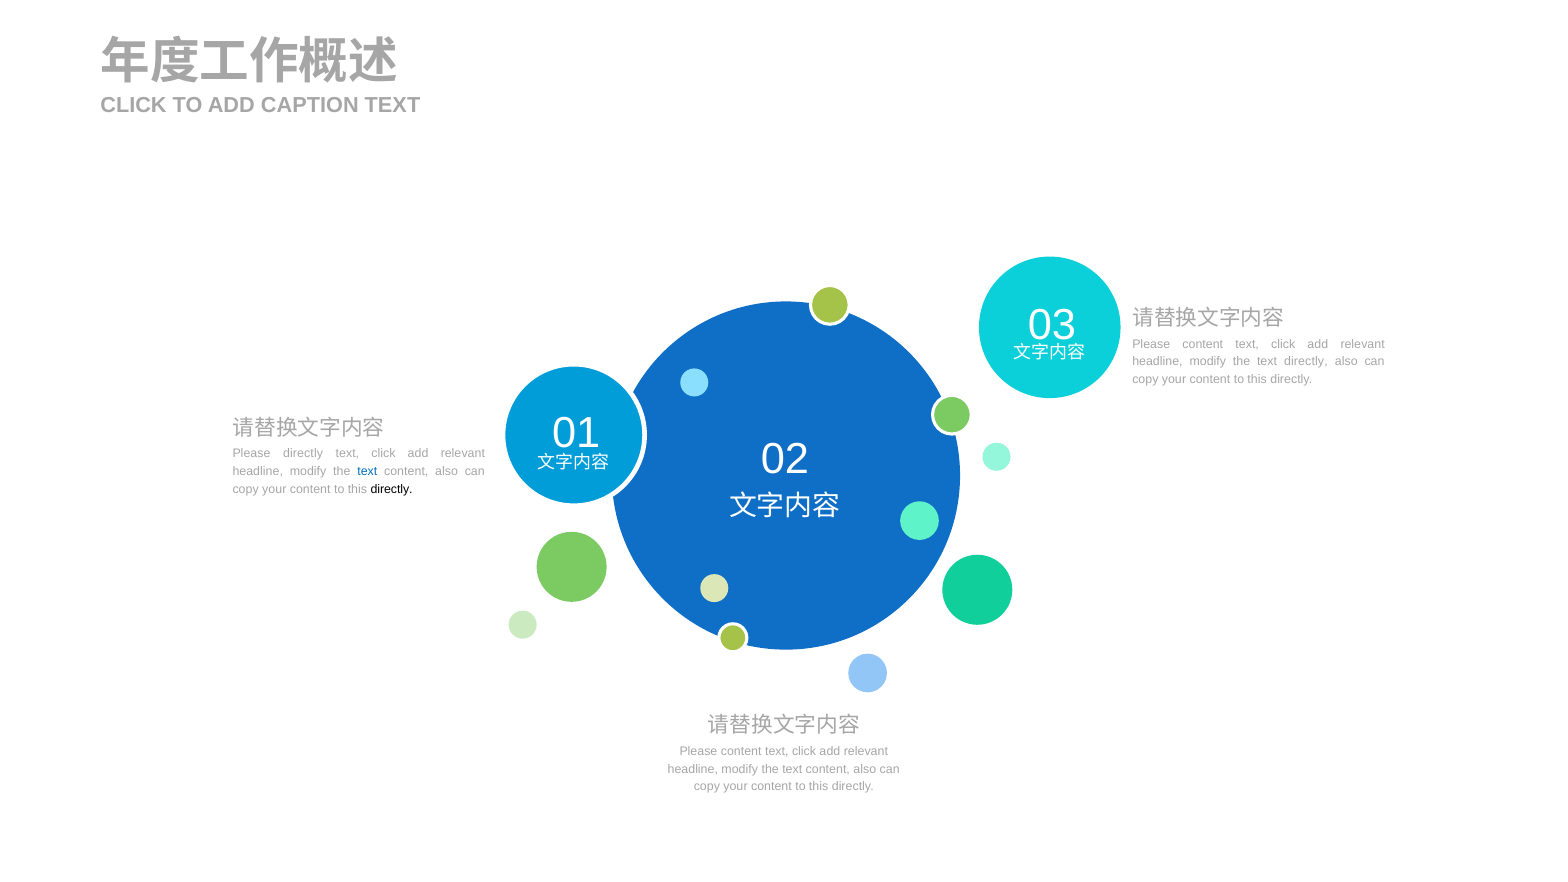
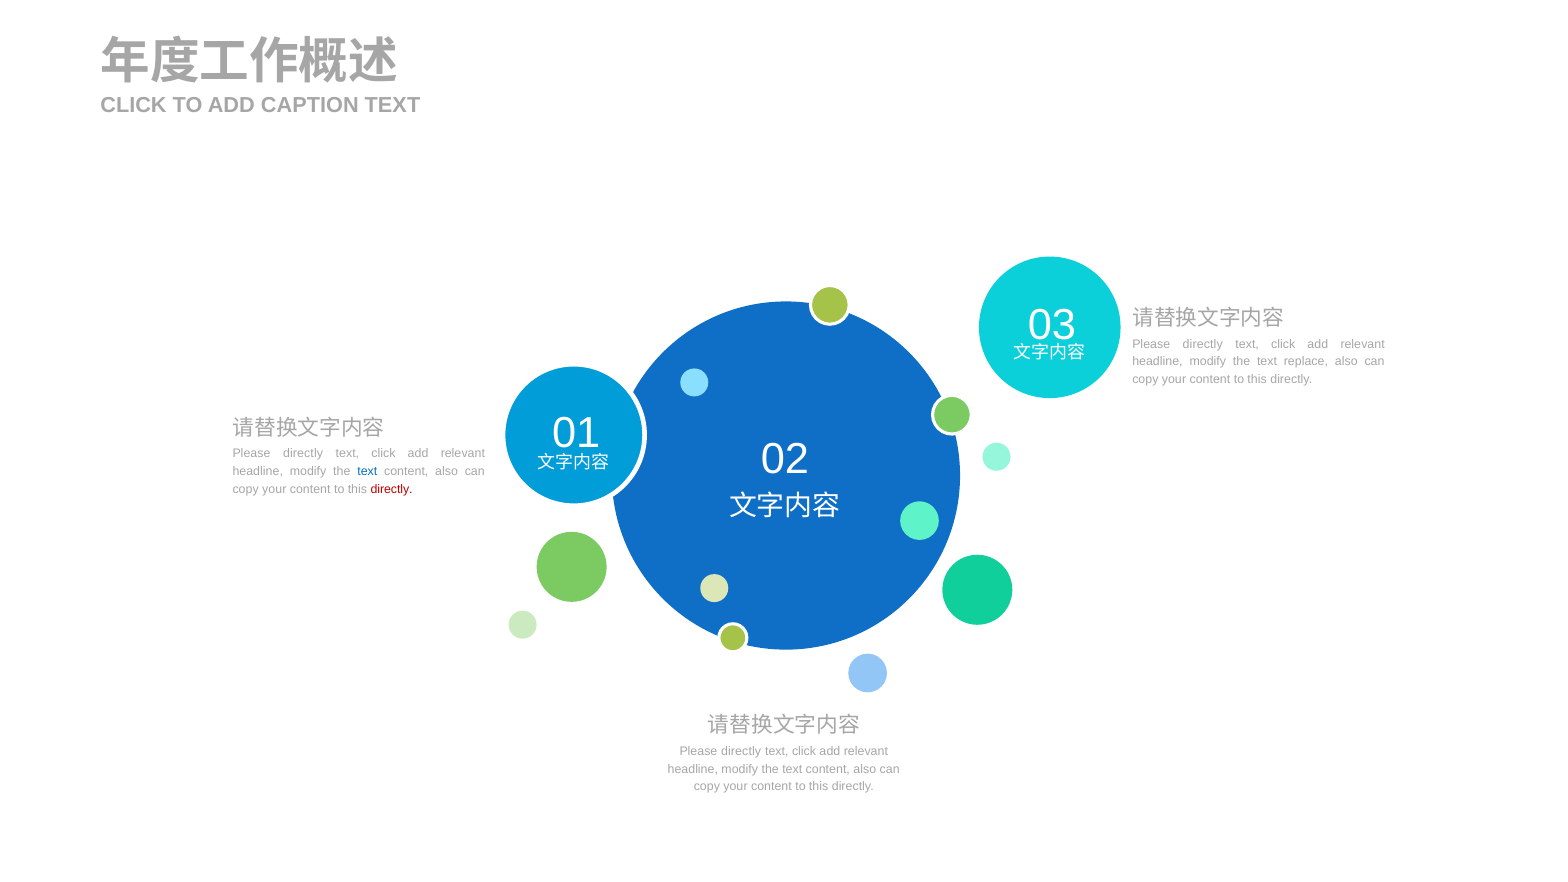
content at (1203, 344): content -> directly
text directly: directly -> replace
directly at (392, 489) colour: black -> red
content at (741, 751): content -> directly
